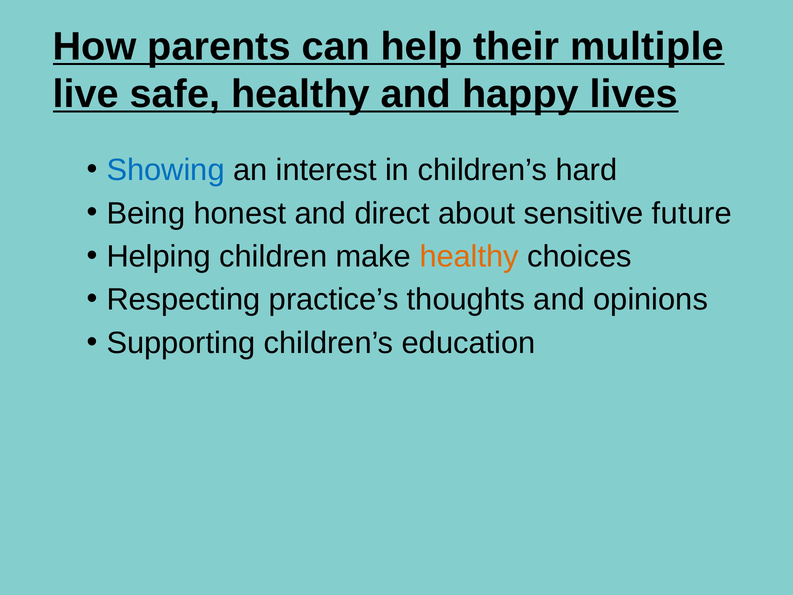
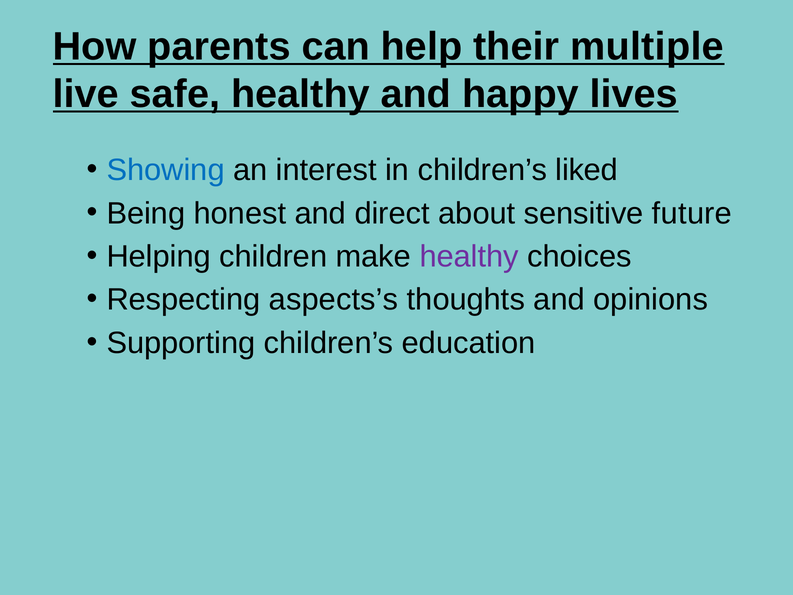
hard: hard -> liked
healthy at (469, 256) colour: orange -> purple
practice’s: practice’s -> aspects’s
